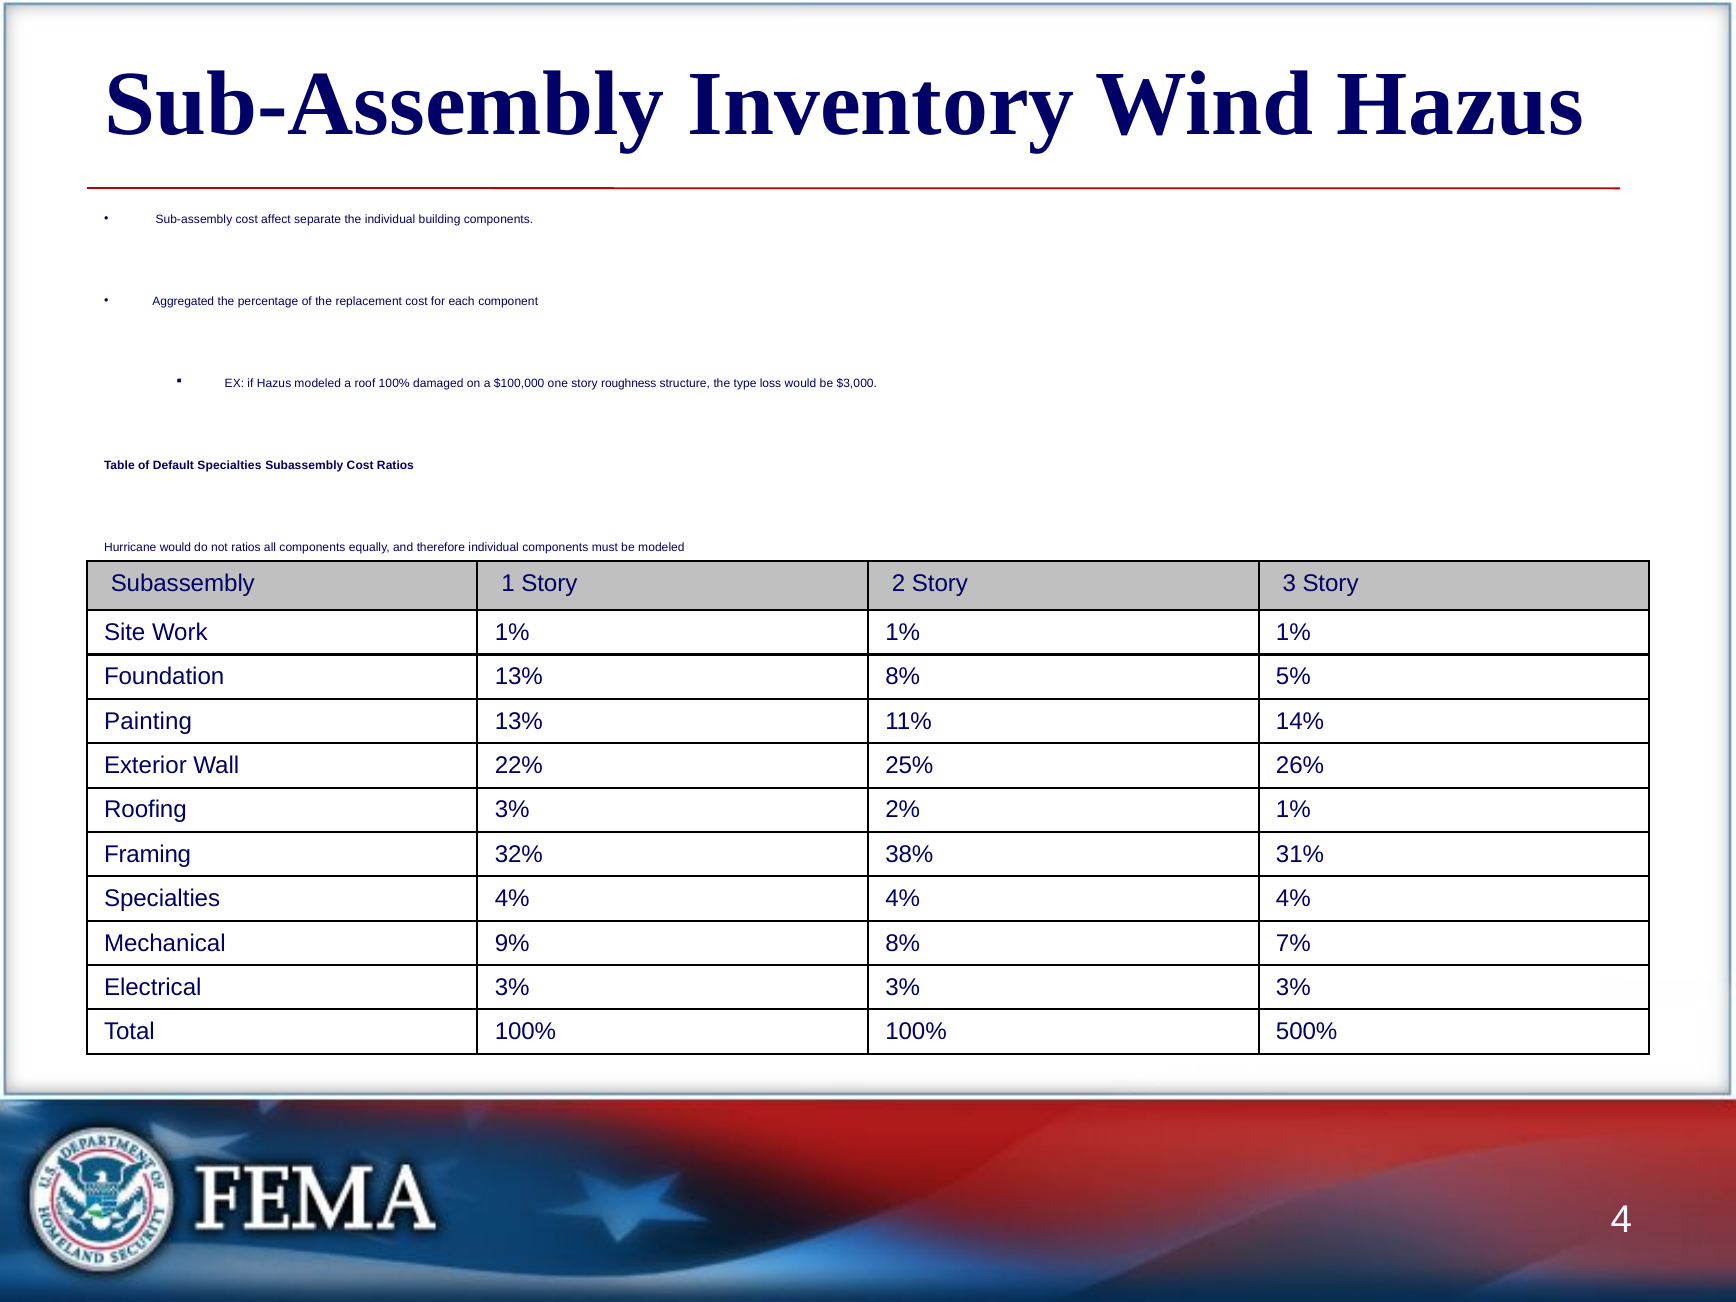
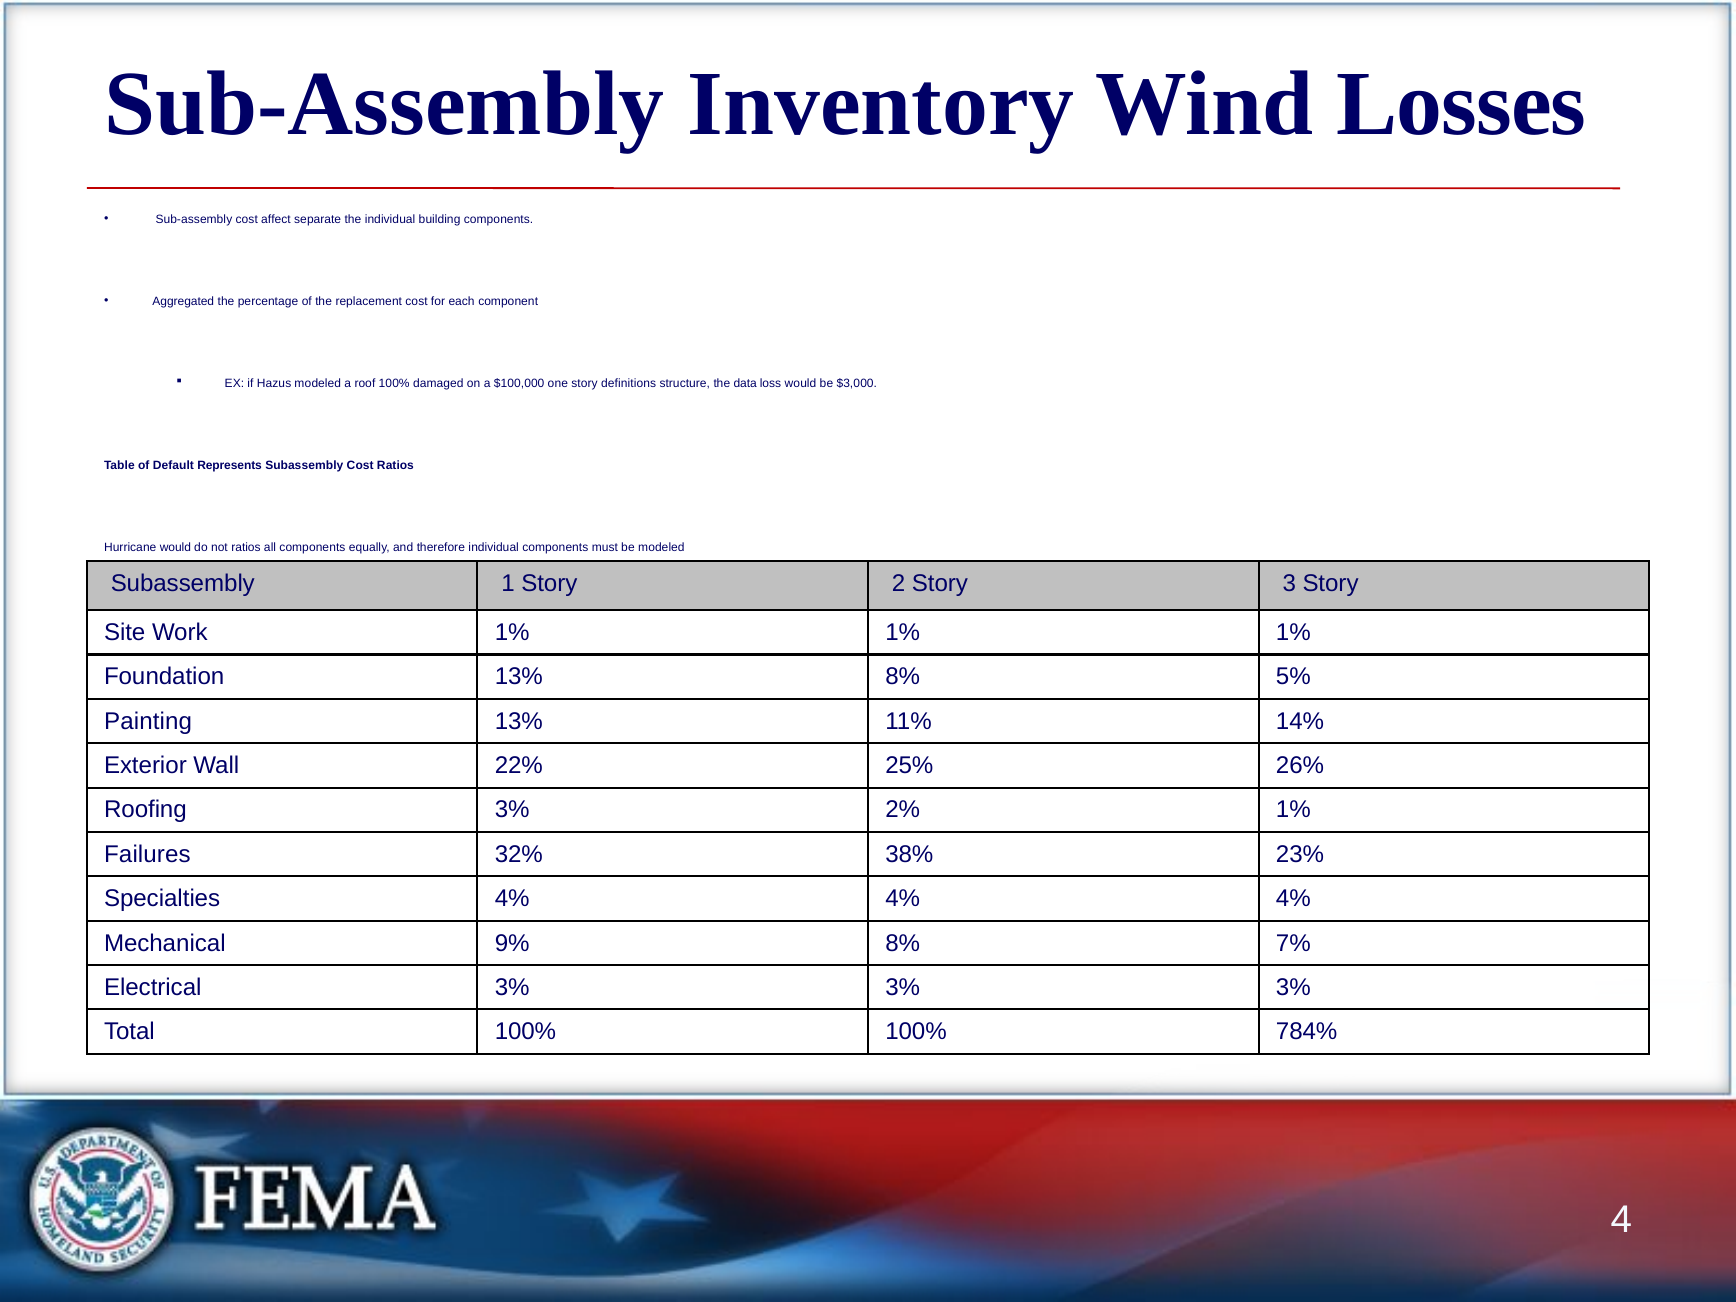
Wind Hazus: Hazus -> Losses
roughness: roughness -> definitions
type: type -> data
Default Specialties: Specialties -> Represents
Framing: Framing -> Failures
31%: 31% -> 23%
500%: 500% -> 784%
